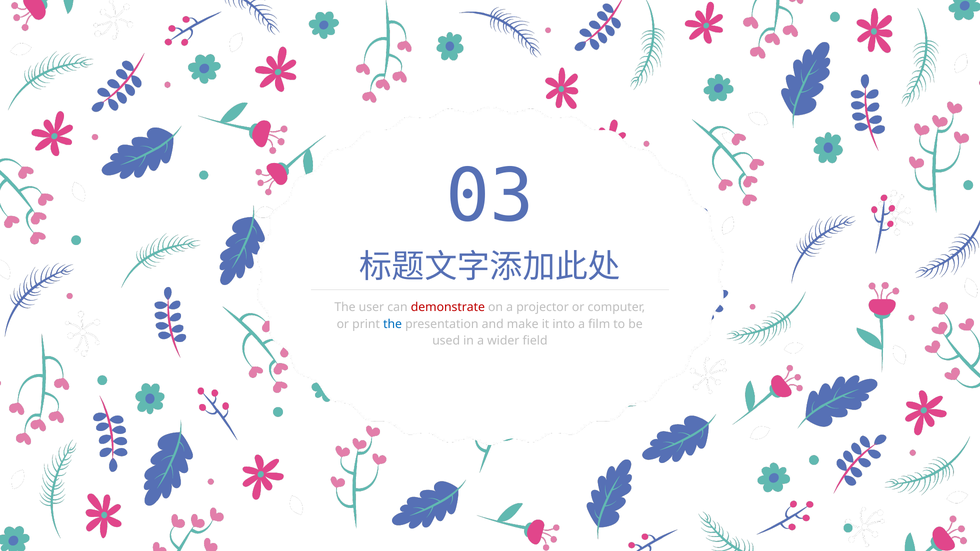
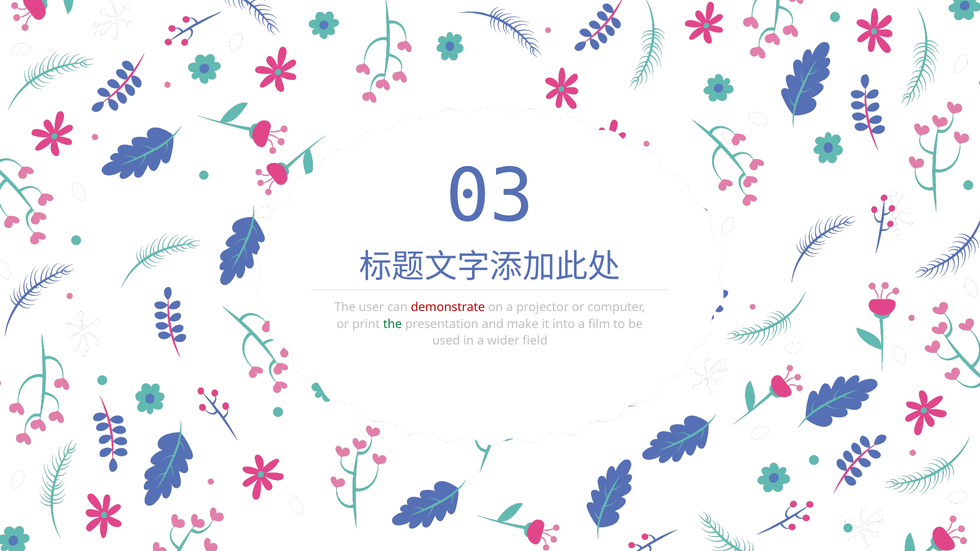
the at (393, 324) colour: blue -> green
